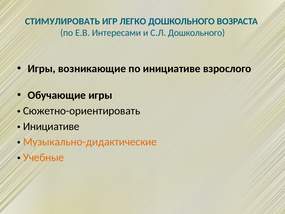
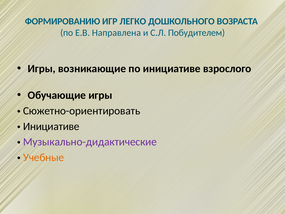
СТИМУЛИРОВАТЬ: СТИМУЛИРОВАТЬ -> ФОРМИРОВАНИЮ
Интересами: Интересами -> Направлена
С.Л Дошкольного: Дошкольного -> Побудителем
Музыкально-дидактические colour: orange -> purple
